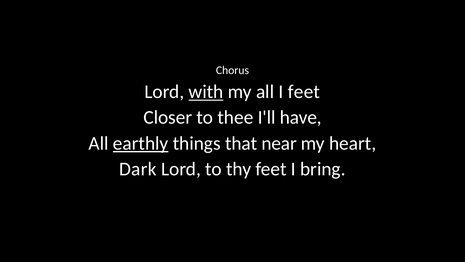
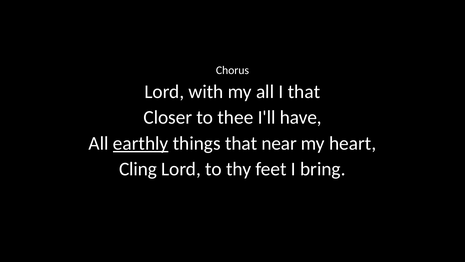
with underline: present -> none
I feet: feet -> that
Dark: Dark -> Cling
